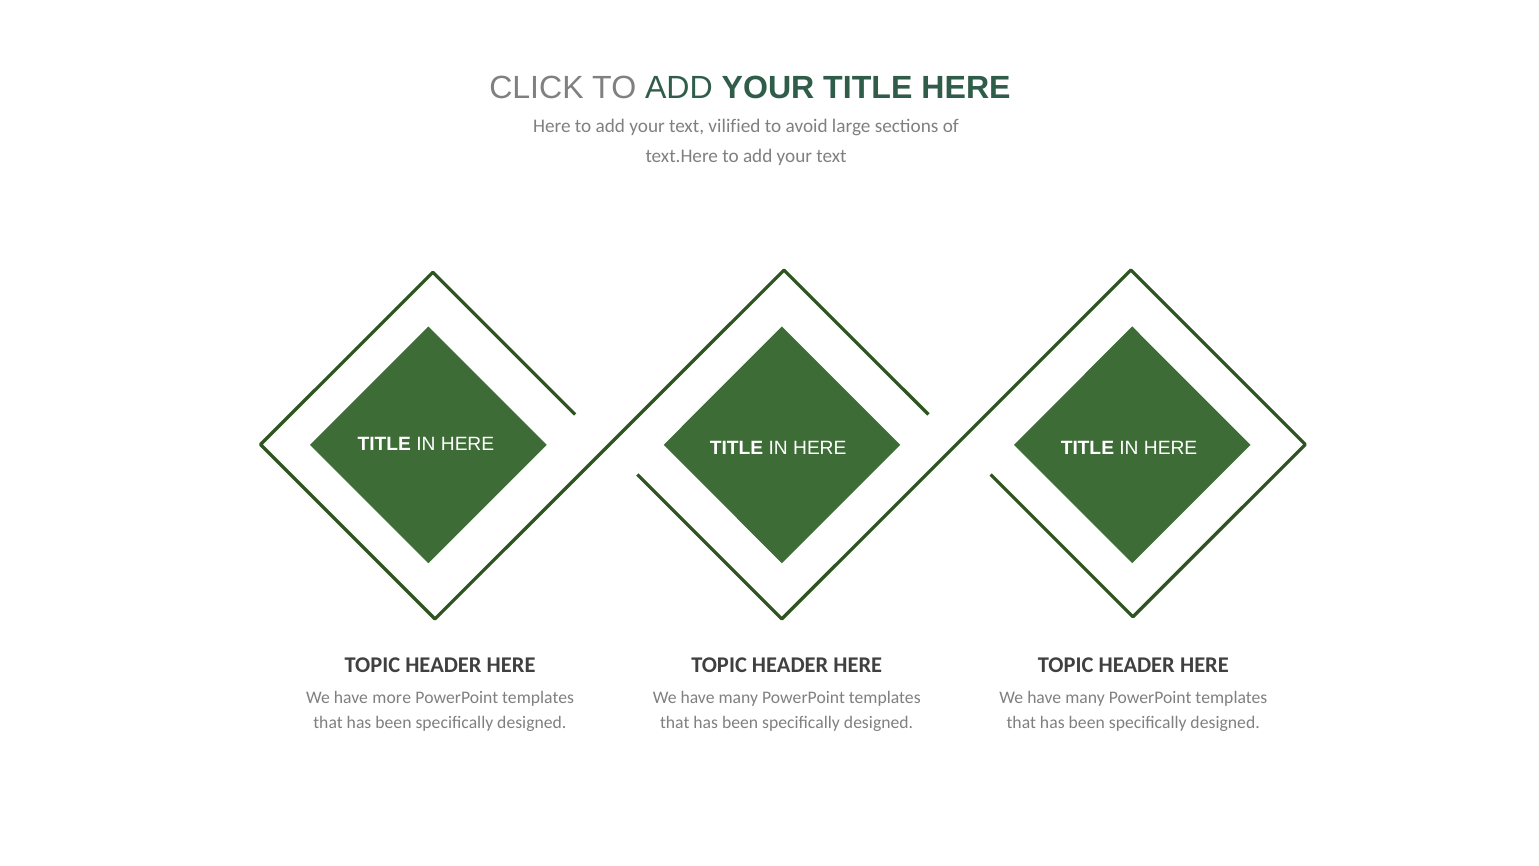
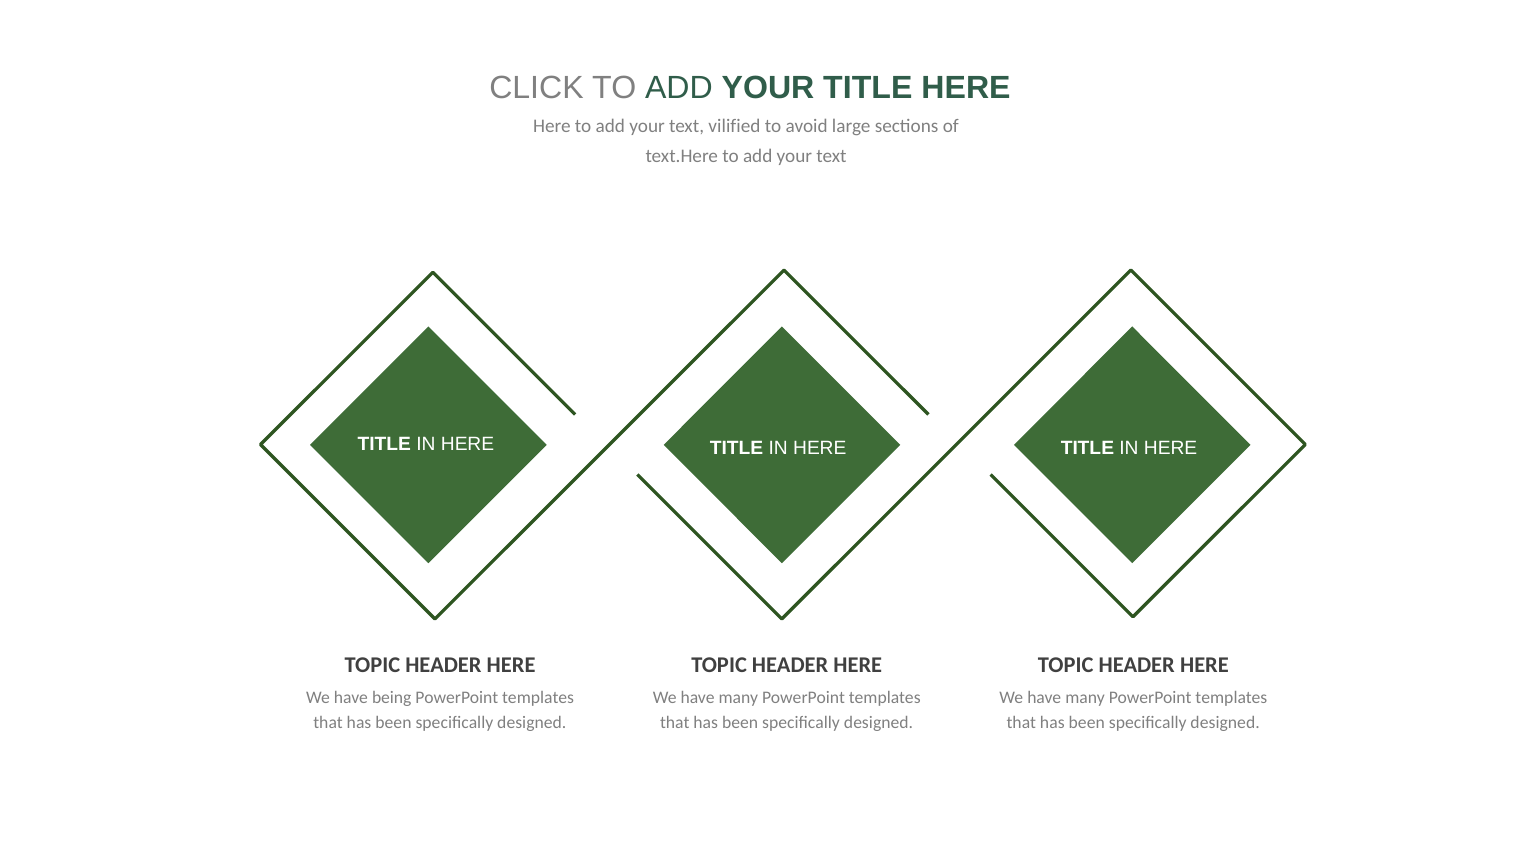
more: more -> being
